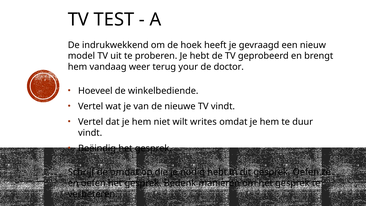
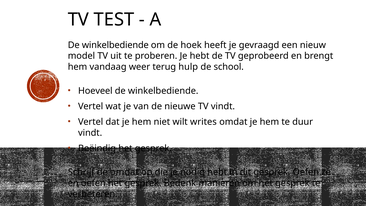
indrukwekkend at (115, 45): indrukwekkend -> winkelbediende
your: your -> hulp
doctor: doctor -> school
